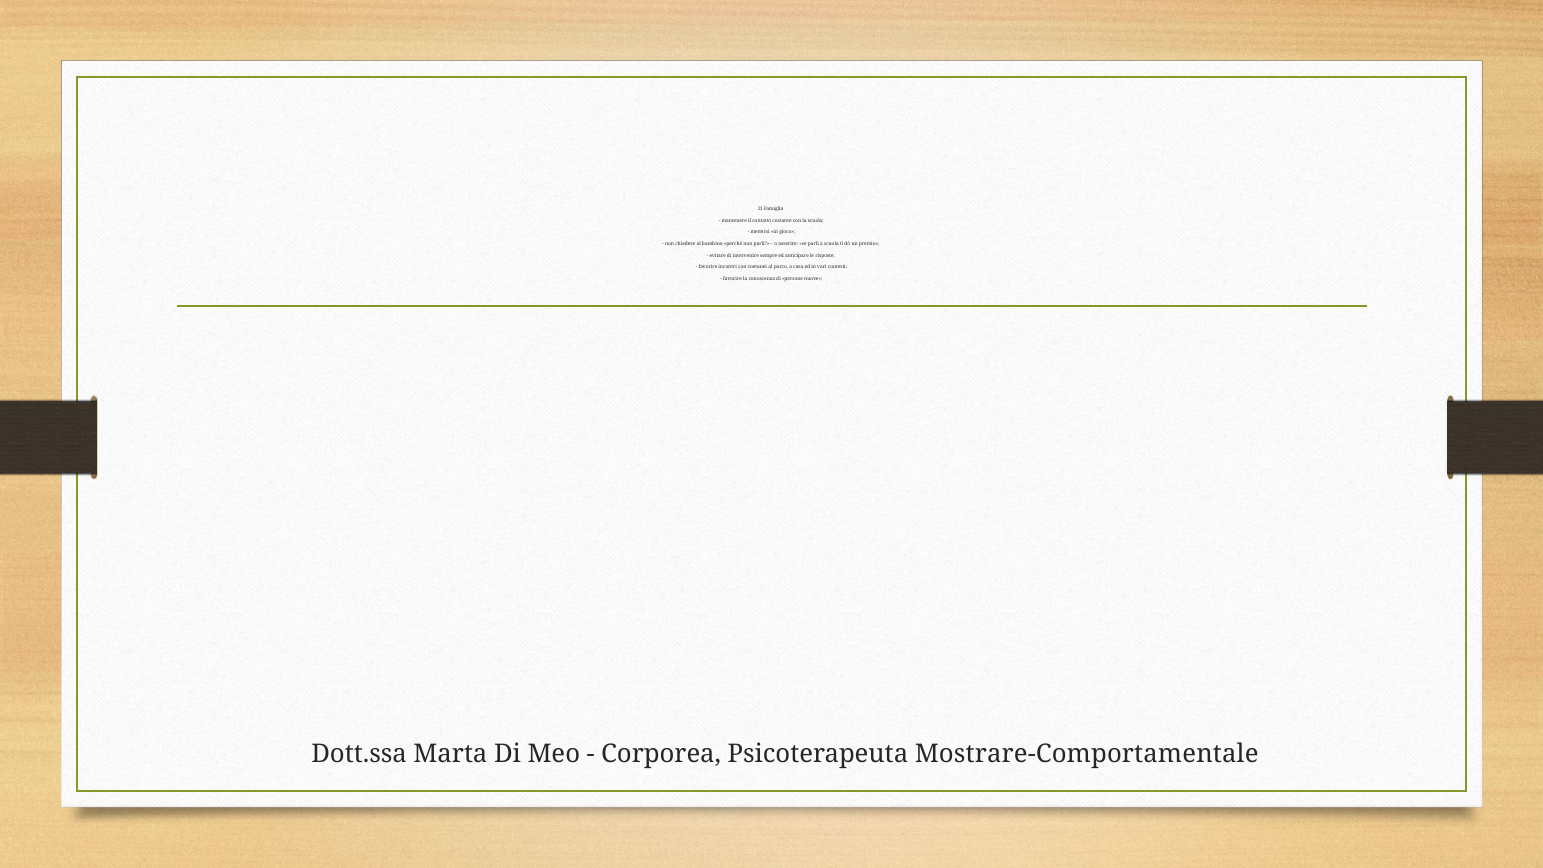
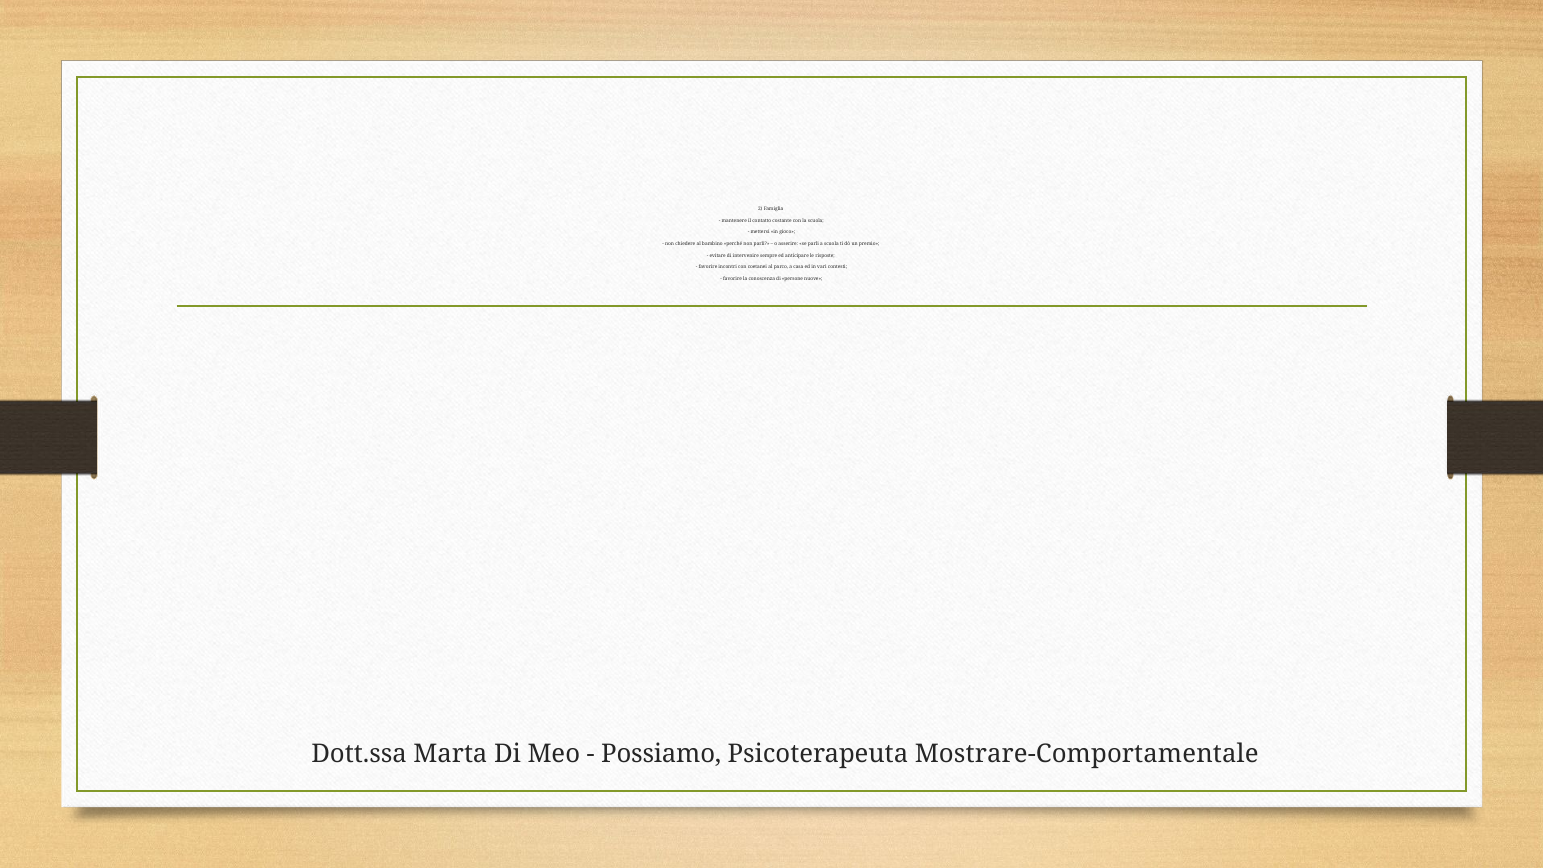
Corporea: Corporea -> Possiamo
